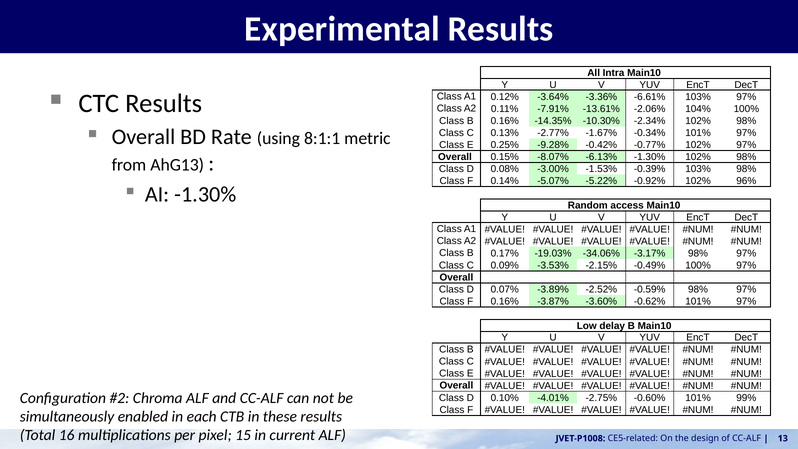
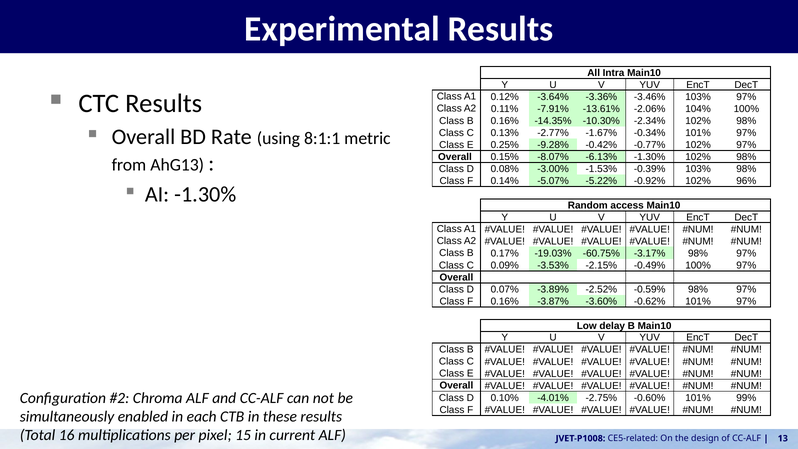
-6.61%: -6.61% -> -3.46%
-34.06%: -34.06% -> -60.75%
